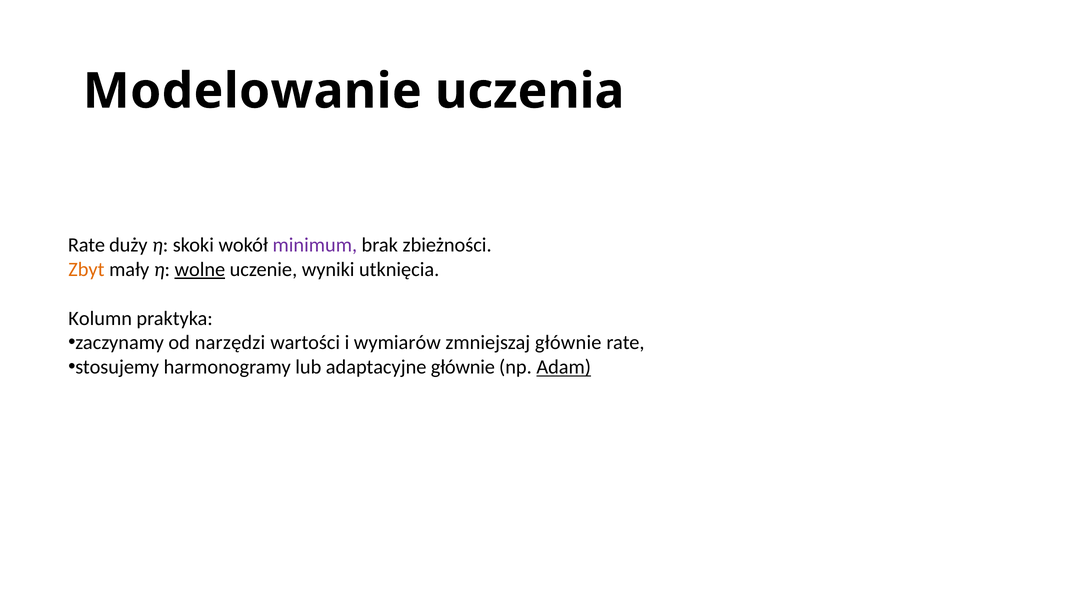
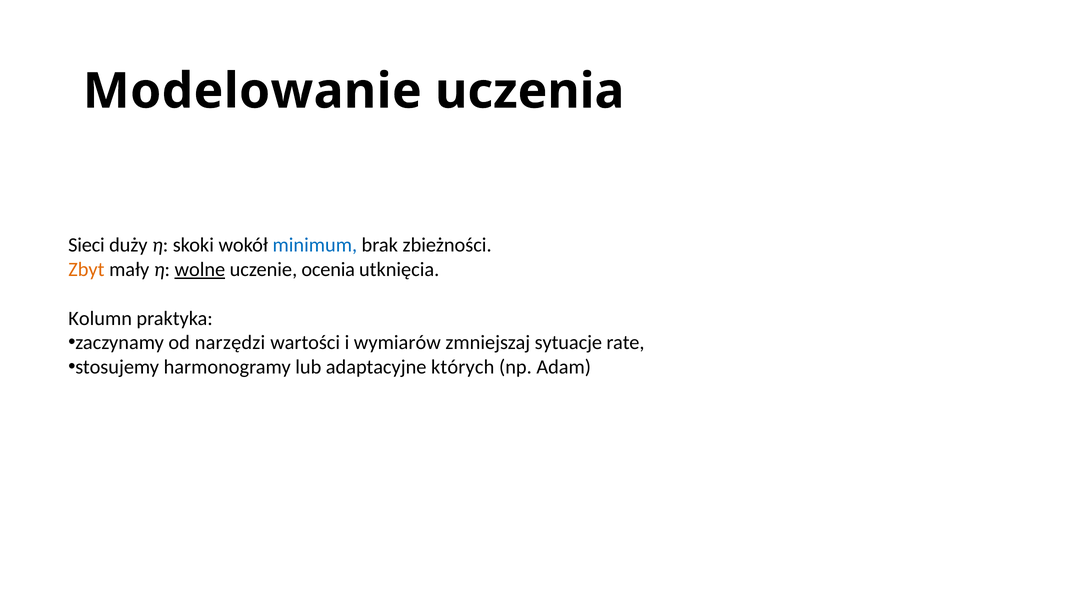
Rate at (86, 245): Rate -> Sieci
minimum colour: purple -> blue
wyniki: wyniki -> ocenia
zmniejszaj głównie: głównie -> sytuacje
adaptacyjne głównie: głównie -> których
Adam underline: present -> none
